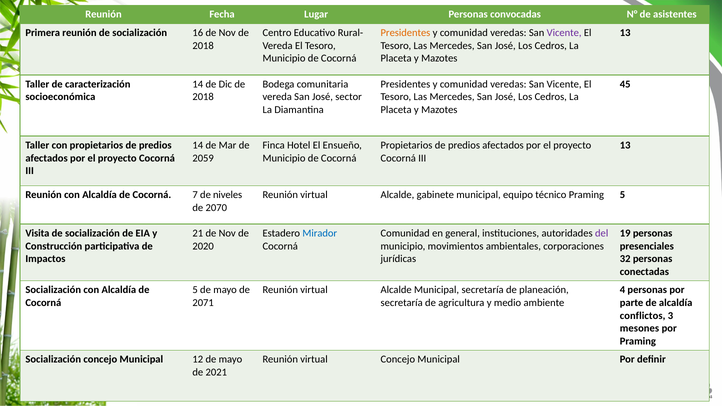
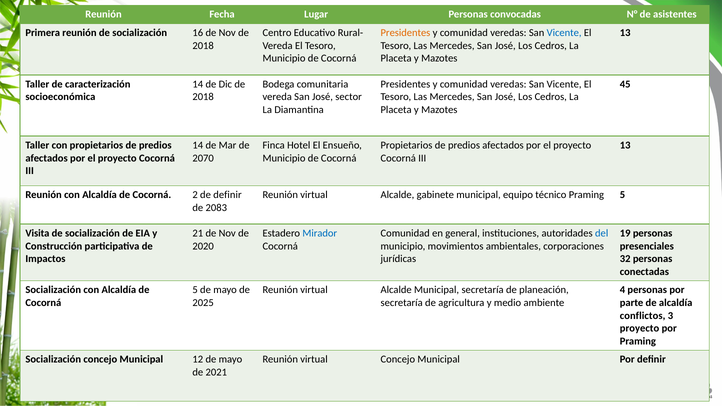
Vicente at (564, 33) colour: purple -> blue
2059: 2059 -> 2070
7: 7 -> 2
de niveles: niveles -> definir
2070: 2070 -> 2083
del colour: purple -> blue
2071: 2071 -> 2025
mesones at (639, 328): mesones -> proyecto
